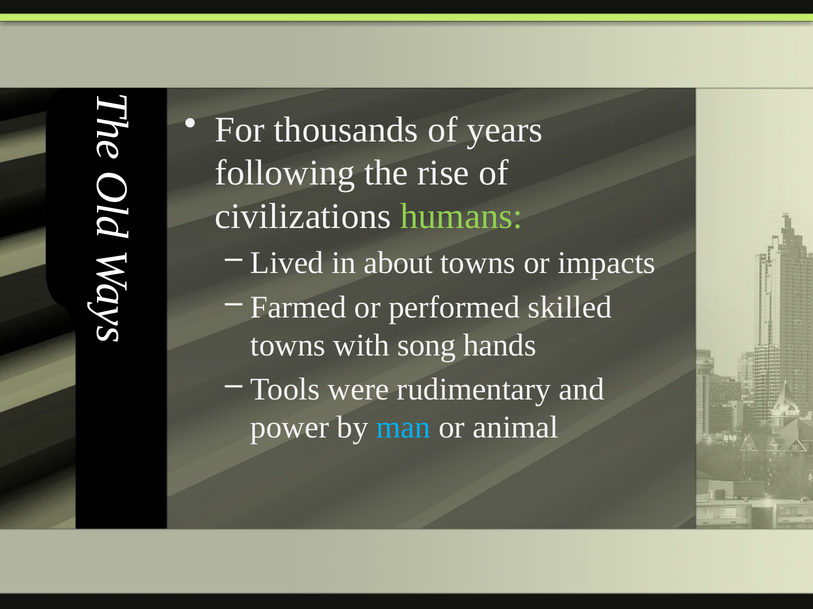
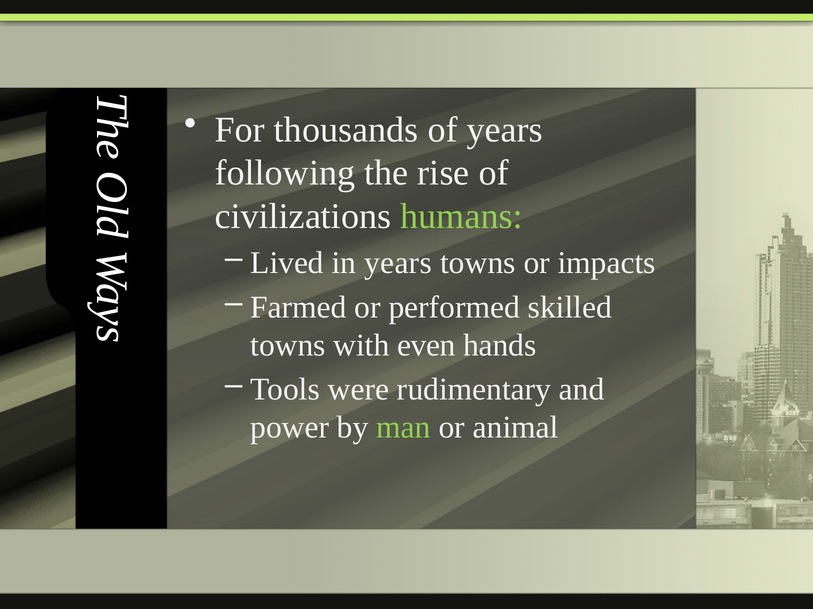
in about: about -> years
song: song -> even
man colour: light blue -> light green
